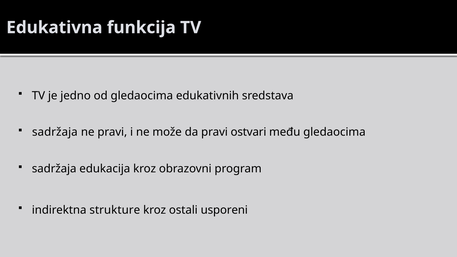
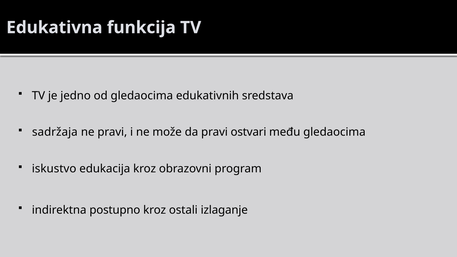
sadržaja at (54, 169): sadržaja -> iskustvo
strukture: strukture -> postupno
usporeni: usporeni -> izlaganje
